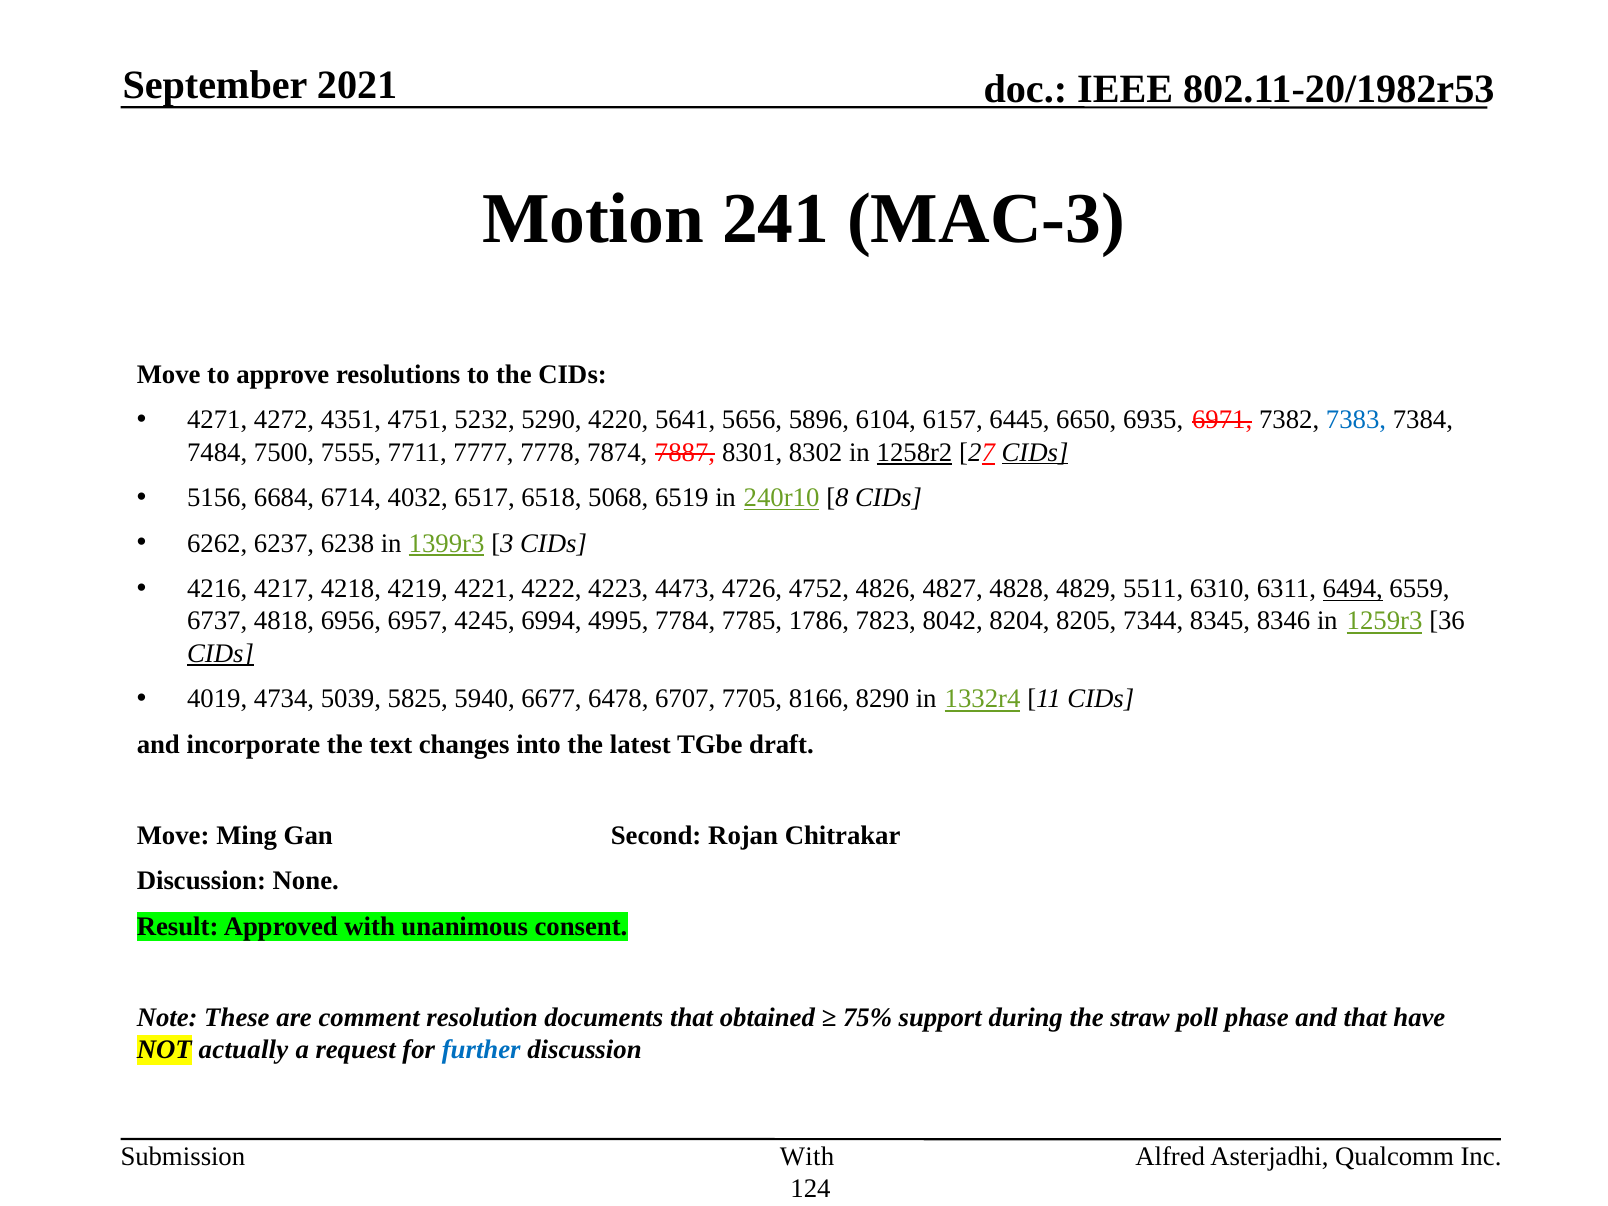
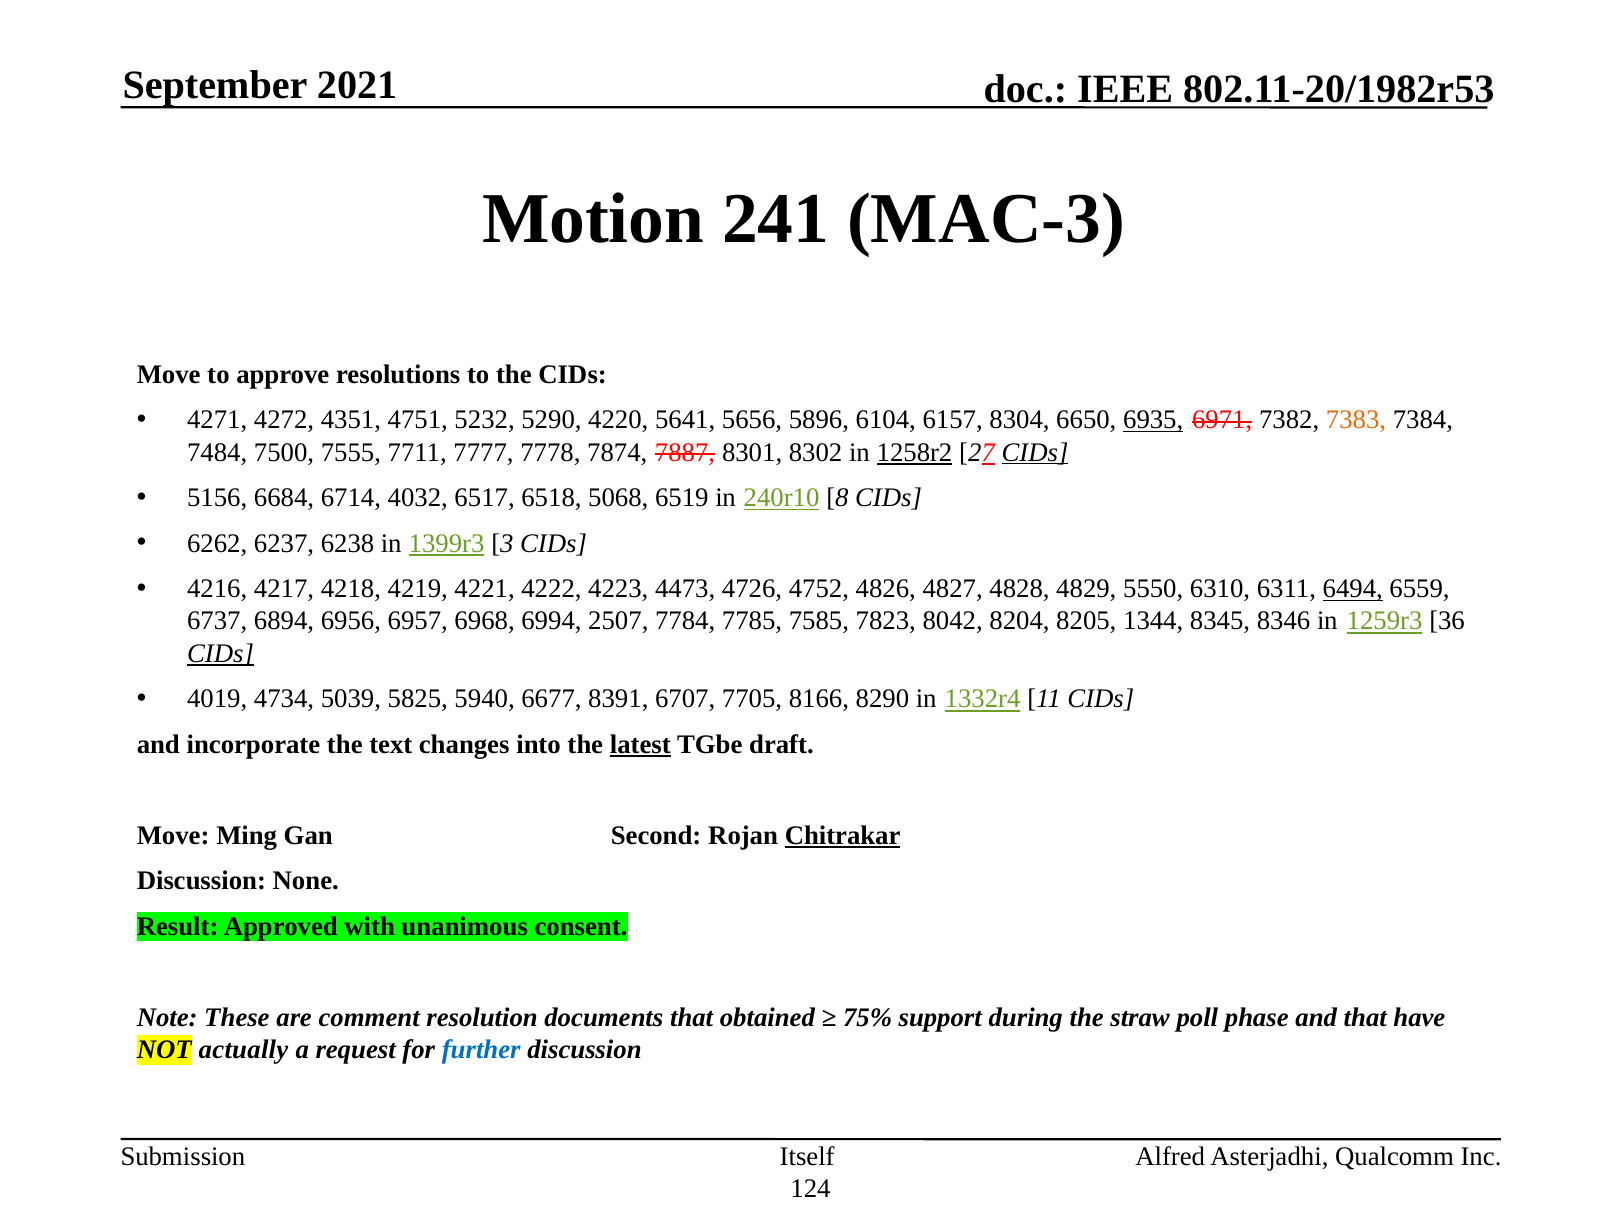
6445: 6445 -> 8304
6935 underline: none -> present
7383 colour: blue -> orange
5511: 5511 -> 5550
4818: 4818 -> 6894
4245: 4245 -> 6968
4995: 4995 -> 2507
1786: 1786 -> 7585
7344: 7344 -> 1344
6478: 6478 -> 8391
latest underline: none -> present
Chitrakar underline: none -> present
With at (807, 1157): With -> Itself
